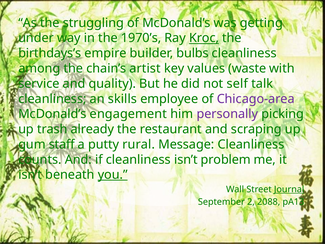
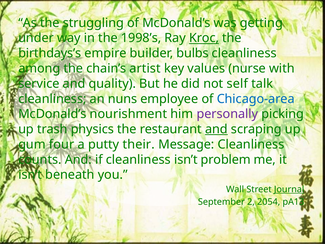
1970’s: 1970’s -> 1998’s
waste: waste -> nurse
skills: skills -> nuns
Chicago-area colour: purple -> blue
engagement: engagement -> nourishment
already: already -> physics
and at (216, 129) underline: none -> present
staff: staff -> four
rural: rural -> their
you underline: present -> none
2088: 2088 -> 2054
